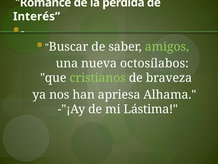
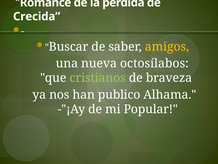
Interés: Interés -> Crecida
amigos colour: light green -> yellow
apriesa: apriesa -> publico
Lástima: Lástima -> Popular
